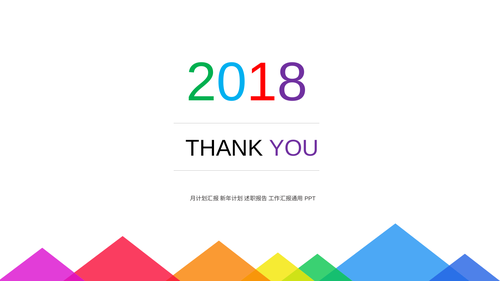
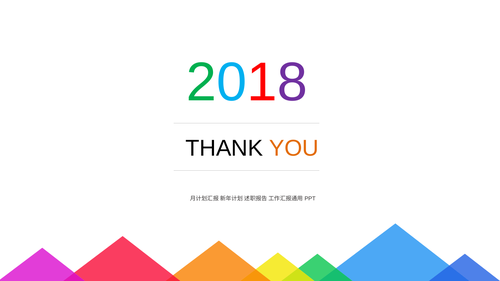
YOU colour: purple -> orange
